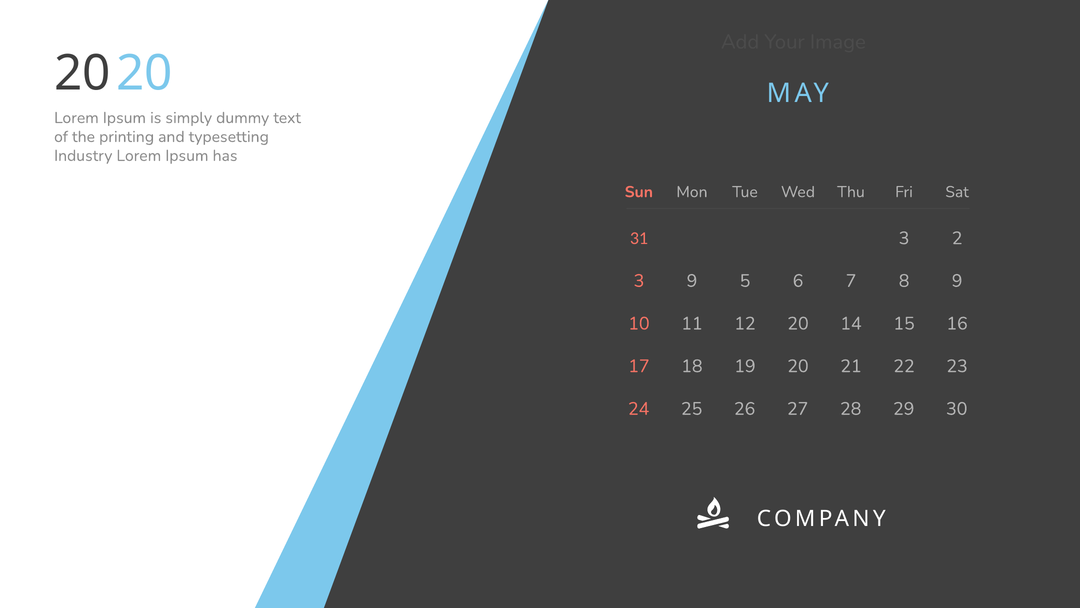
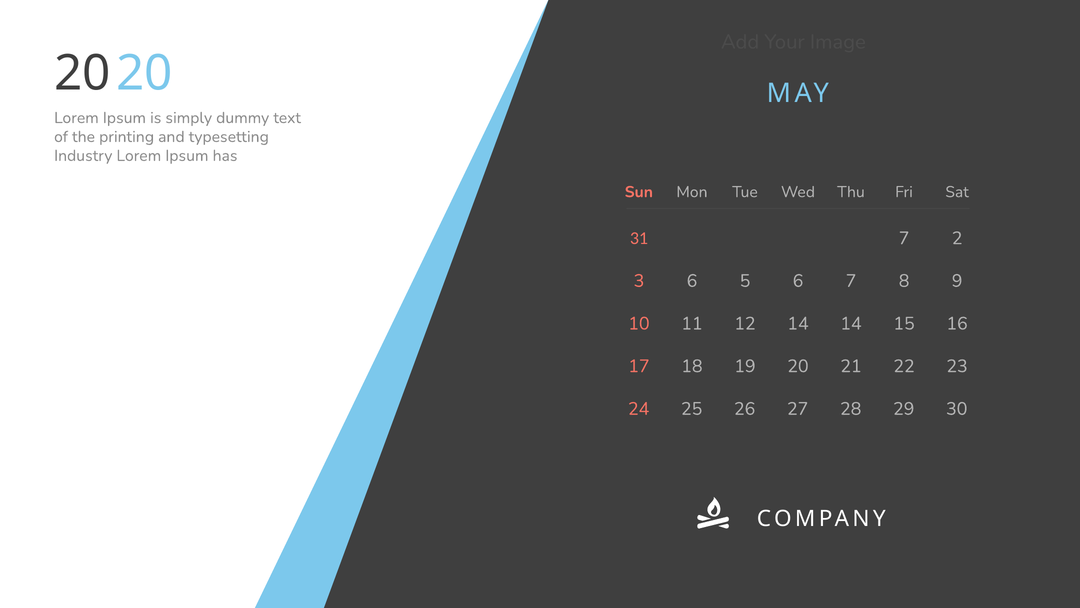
31 3: 3 -> 7
3 9: 9 -> 6
12 20: 20 -> 14
